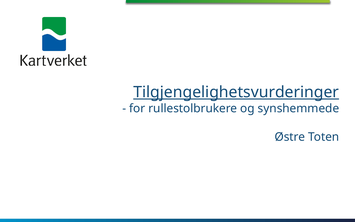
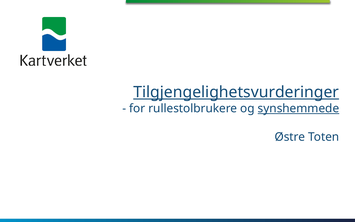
synshemmede underline: none -> present
